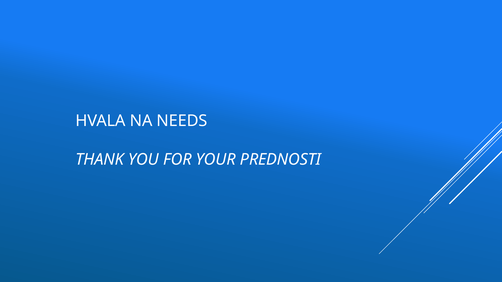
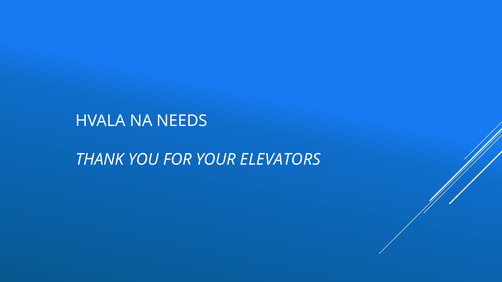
PREDNOSTI: PREDNOSTI -> ELEVATORS
